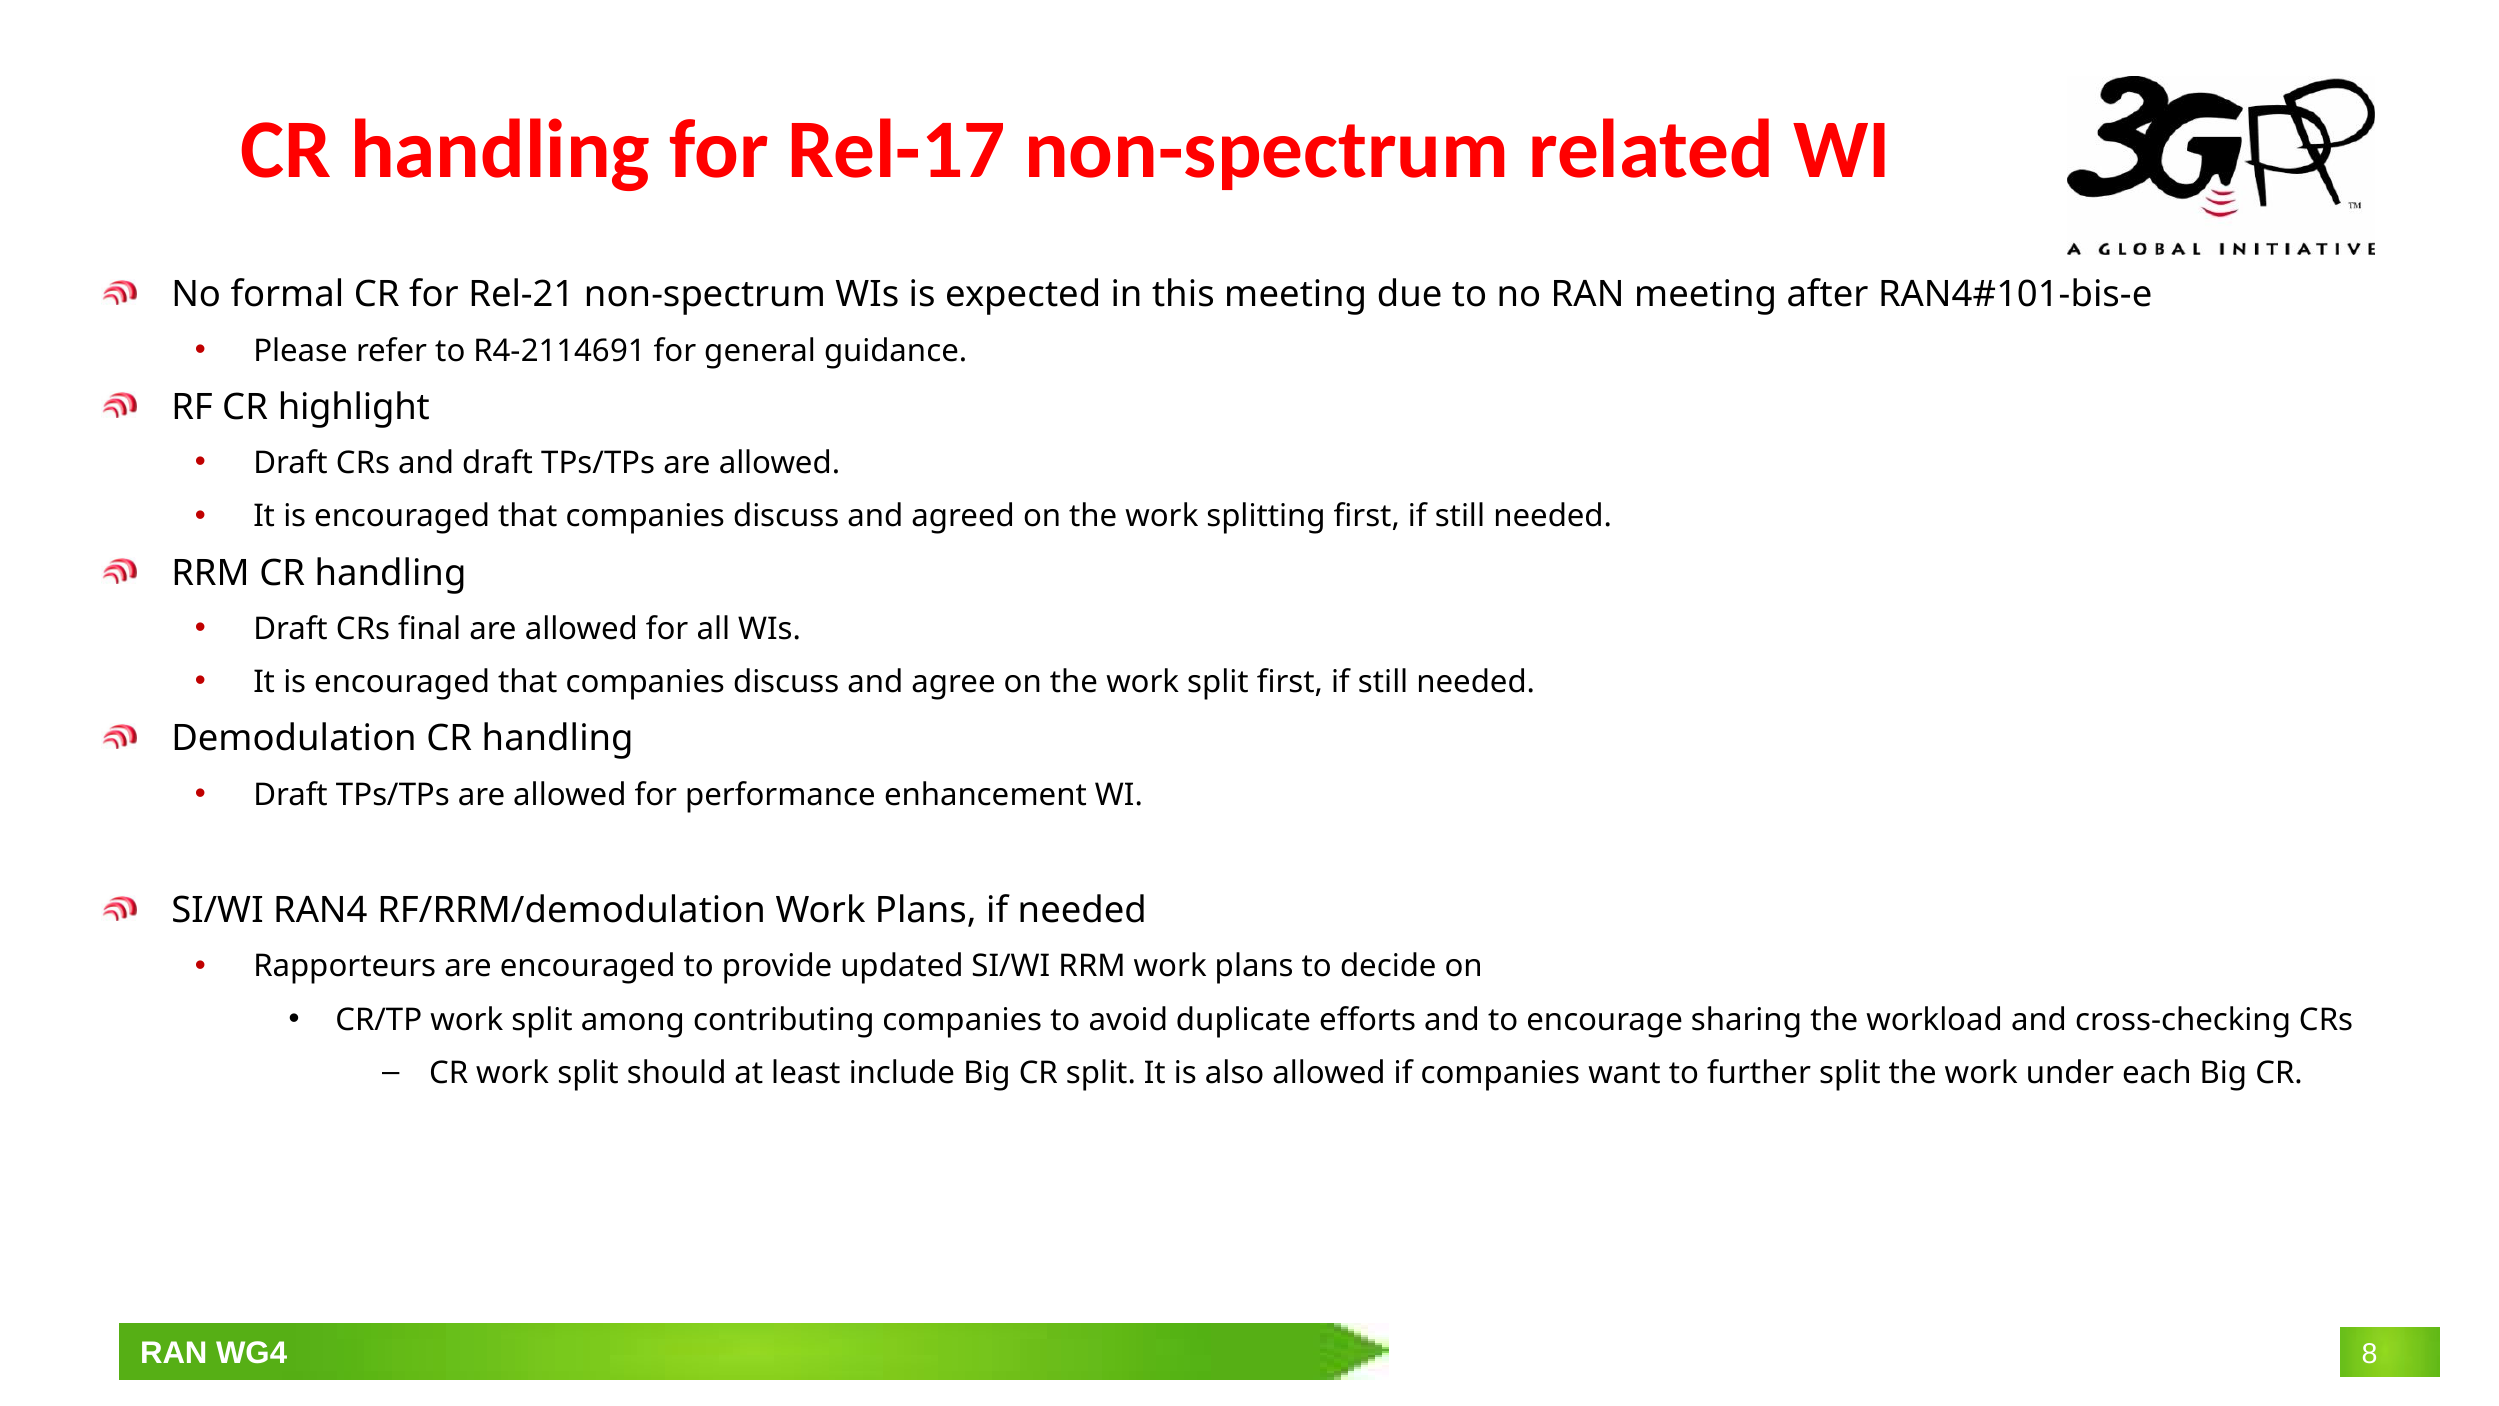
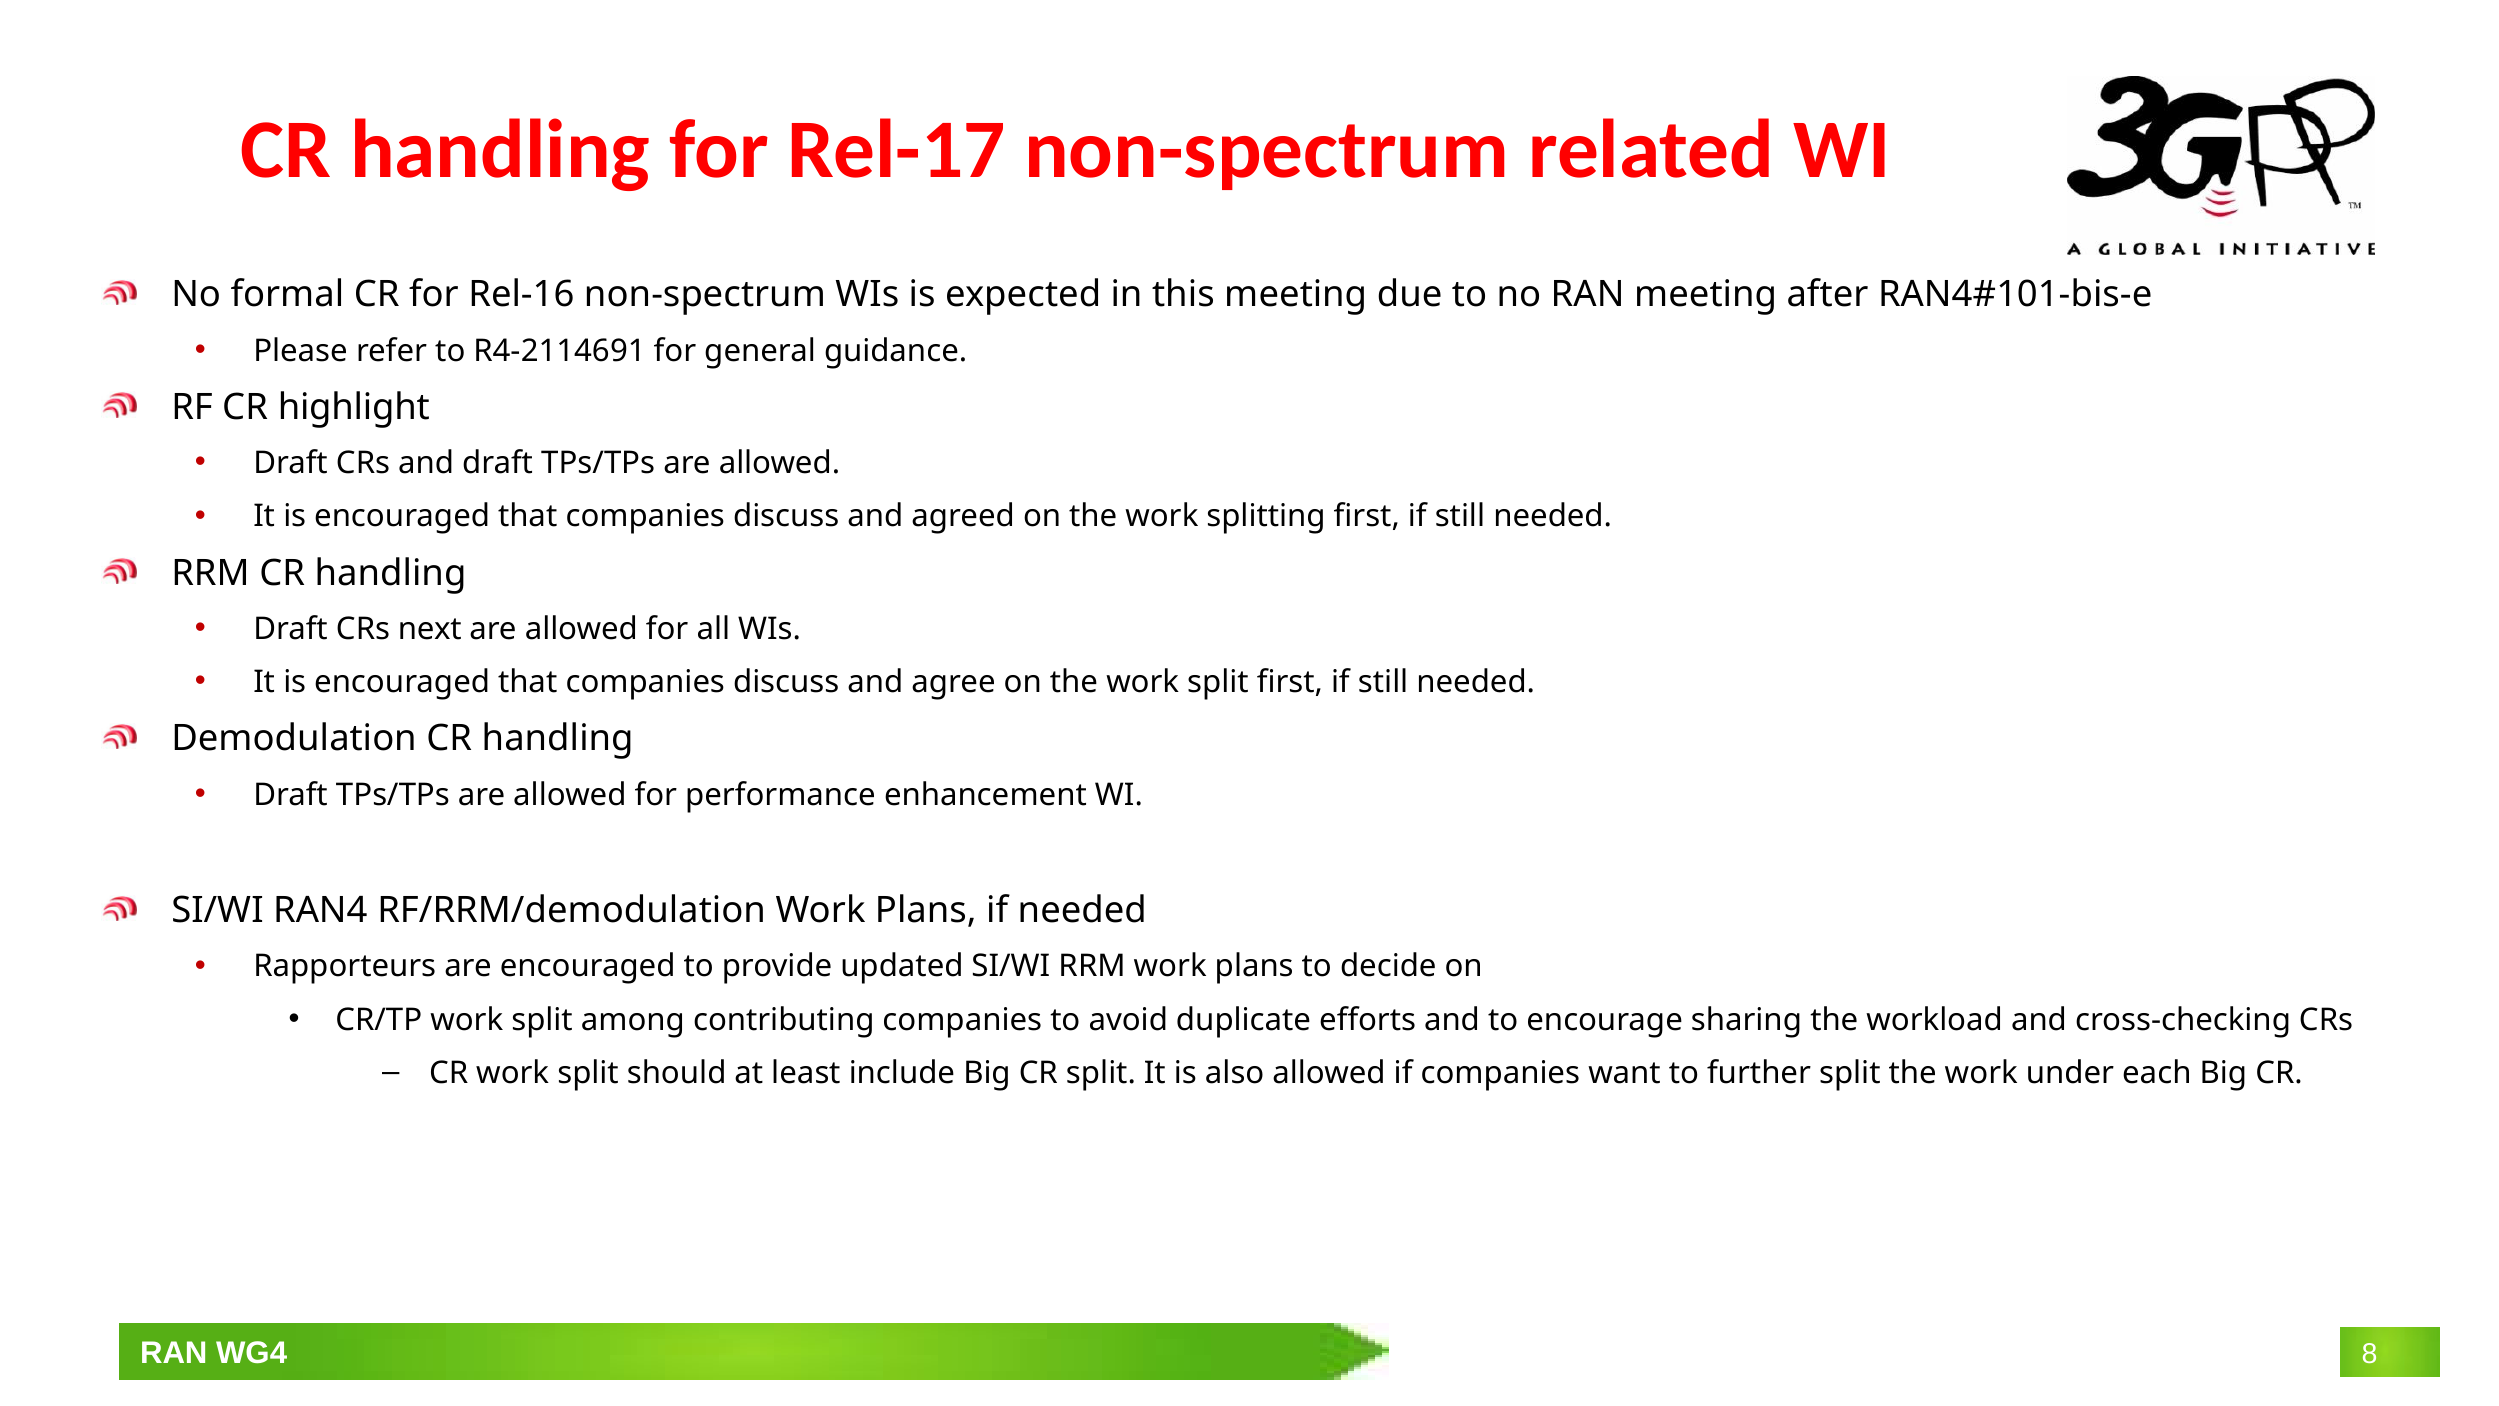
Rel-21: Rel-21 -> Rel-16
final: final -> next
